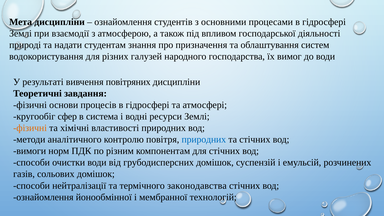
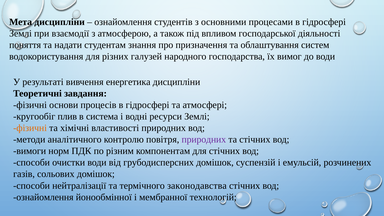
природі: природі -> поняття
повітряних: повітряних -> енергетика
сфер: сфер -> плив
природних at (204, 140) colour: blue -> purple
